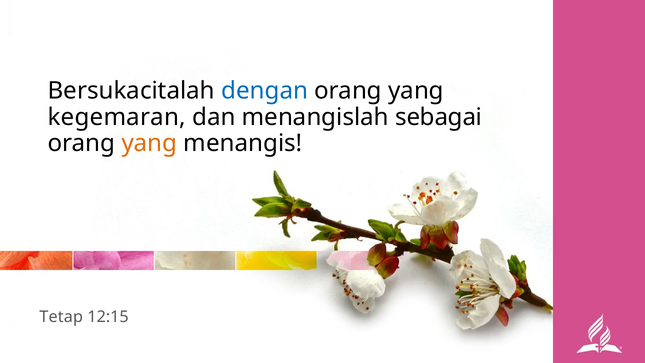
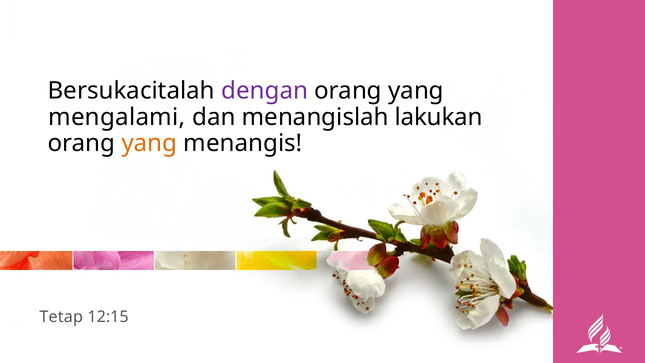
dengan colour: blue -> purple
kegemaran: kegemaran -> mengalami
sebagai: sebagai -> lakukan
